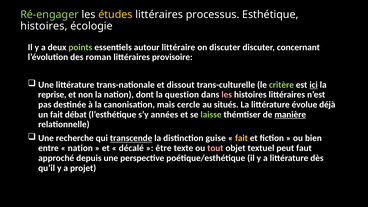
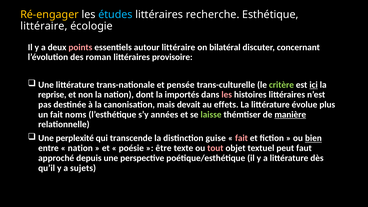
Ré-engager colour: light green -> yellow
études colour: yellow -> light blue
processus: processus -> recherche
histoires at (44, 26): histoires -> littéraire
points colour: light green -> pink
on discuter: discuter -> bilatéral
dissout: dissout -> pensée
question: question -> importés
cercle: cercle -> devait
situés: situés -> effets
déjà: déjà -> plus
débat: débat -> noms
recherche: recherche -> perplexité
transcende underline: present -> none
fait at (241, 138) colour: yellow -> pink
bien underline: none -> present
décalé: décalé -> poésie
projet: projet -> sujets
